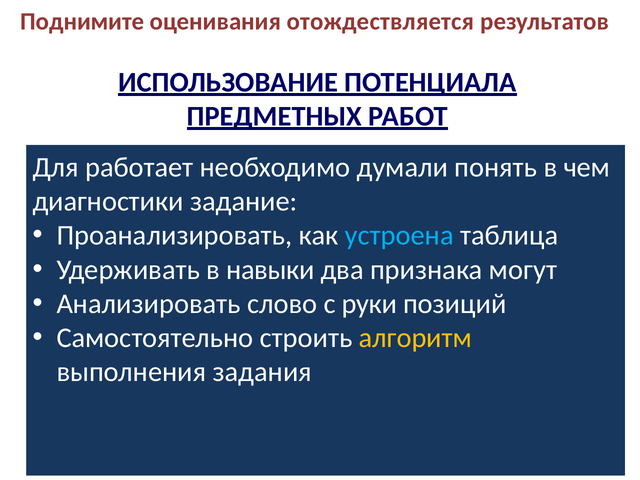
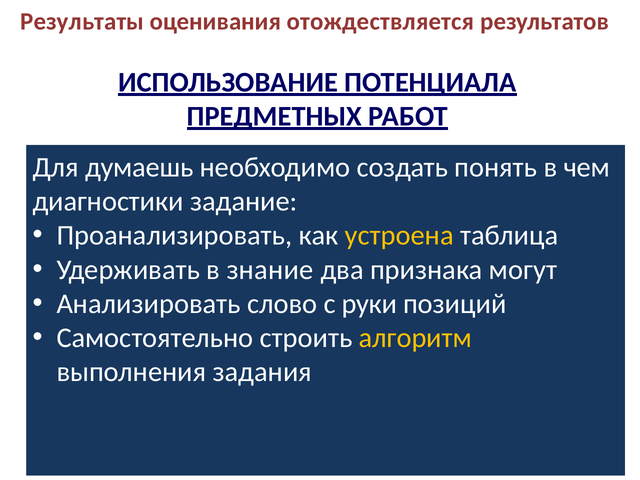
Поднимите: Поднимите -> Результаты
работает: работает -> думаешь
думали: думали -> создать
устроена colour: light blue -> yellow
навыки: навыки -> знание
